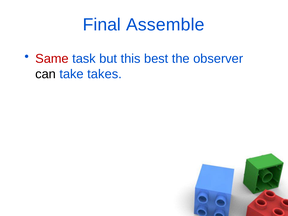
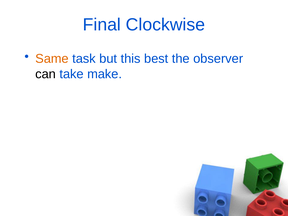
Assemble: Assemble -> Clockwise
Same colour: red -> orange
takes: takes -> make
